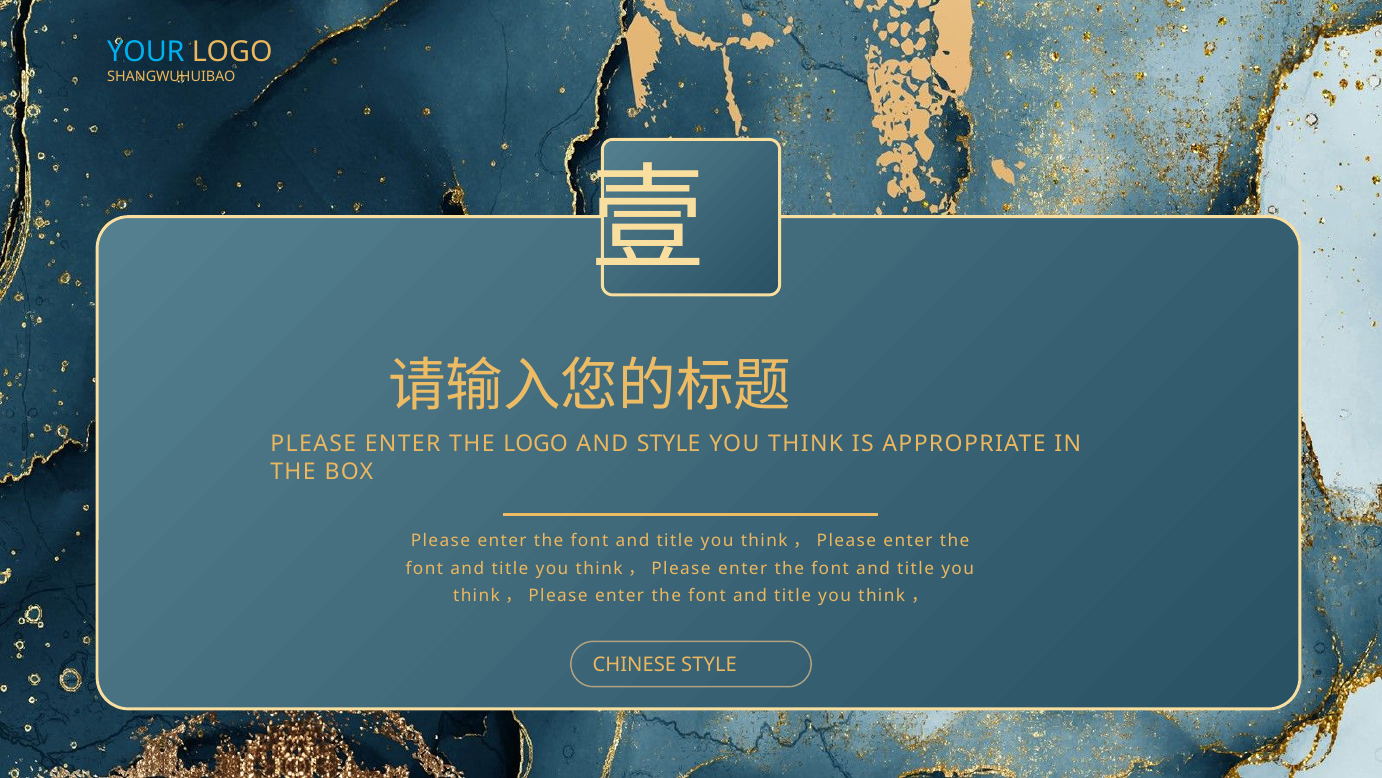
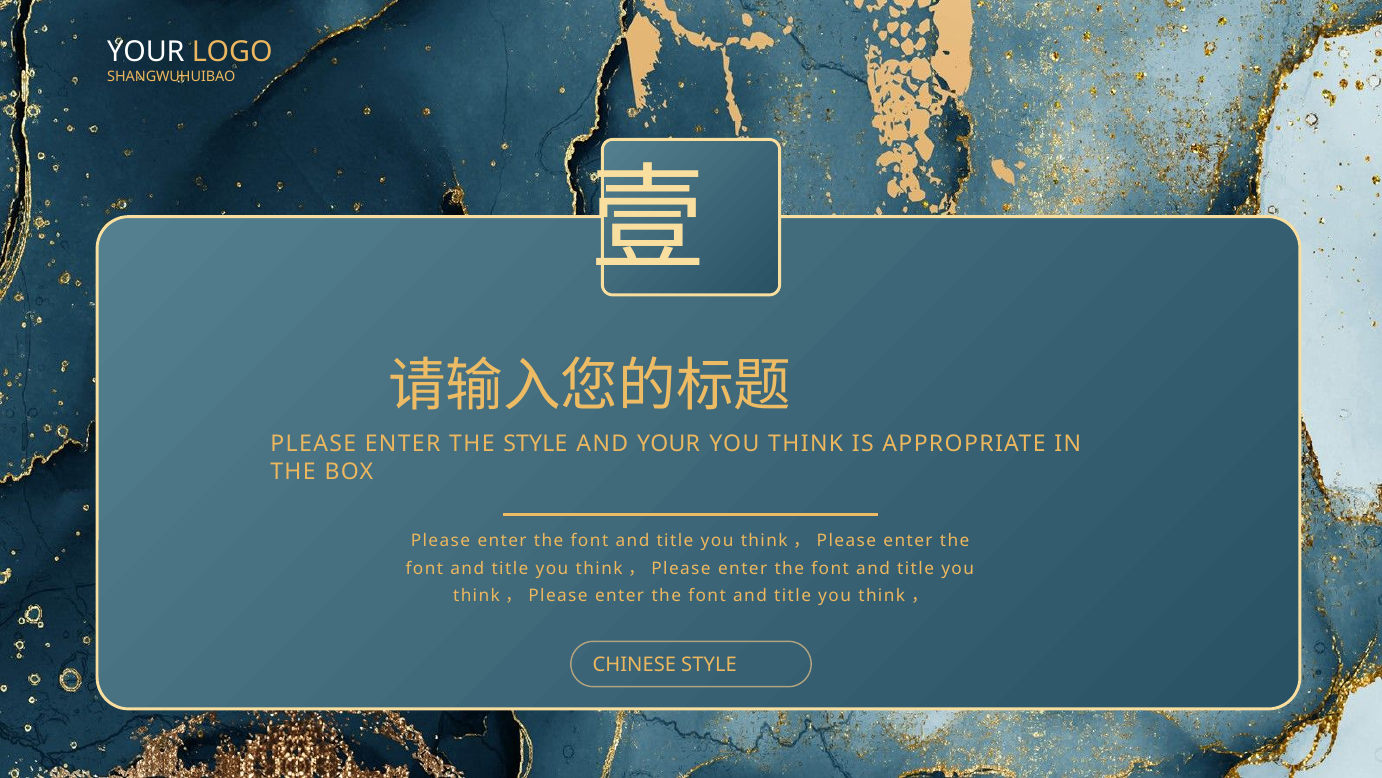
YOUR at (146, 52) colour: light blue -> white
THE LOGO: LOGO -> STYLE
AND STYLE: STYLE -> YOUR
